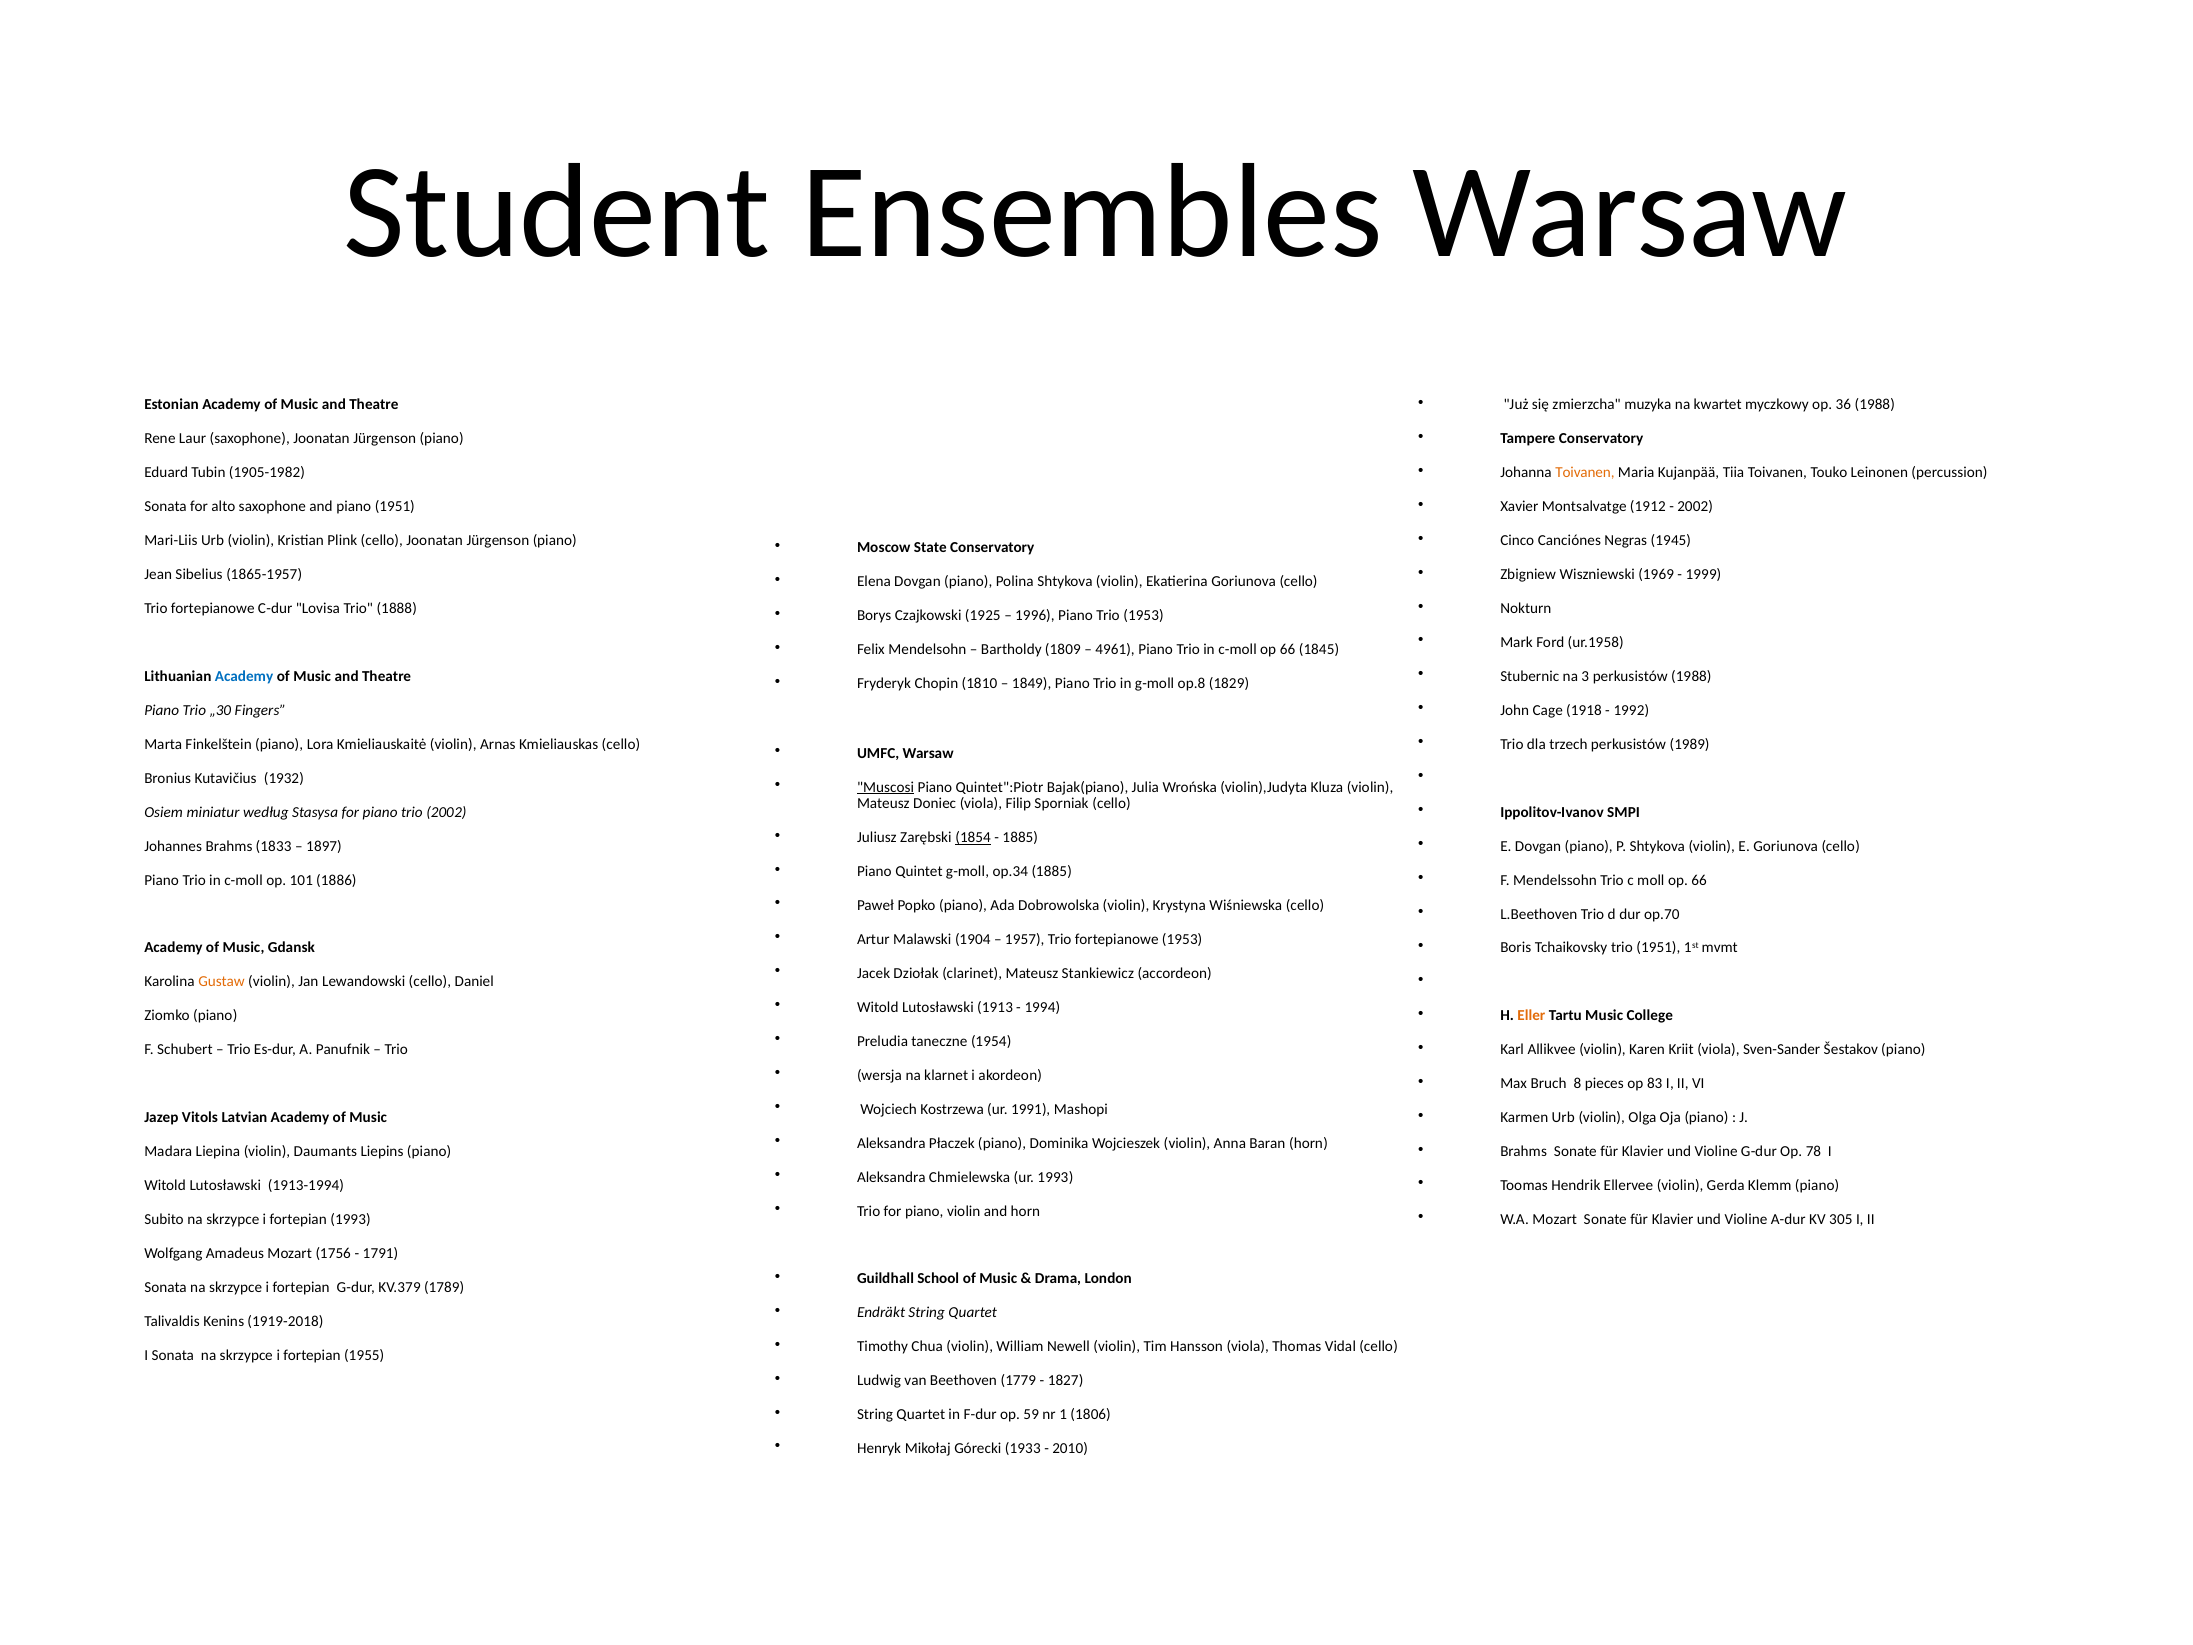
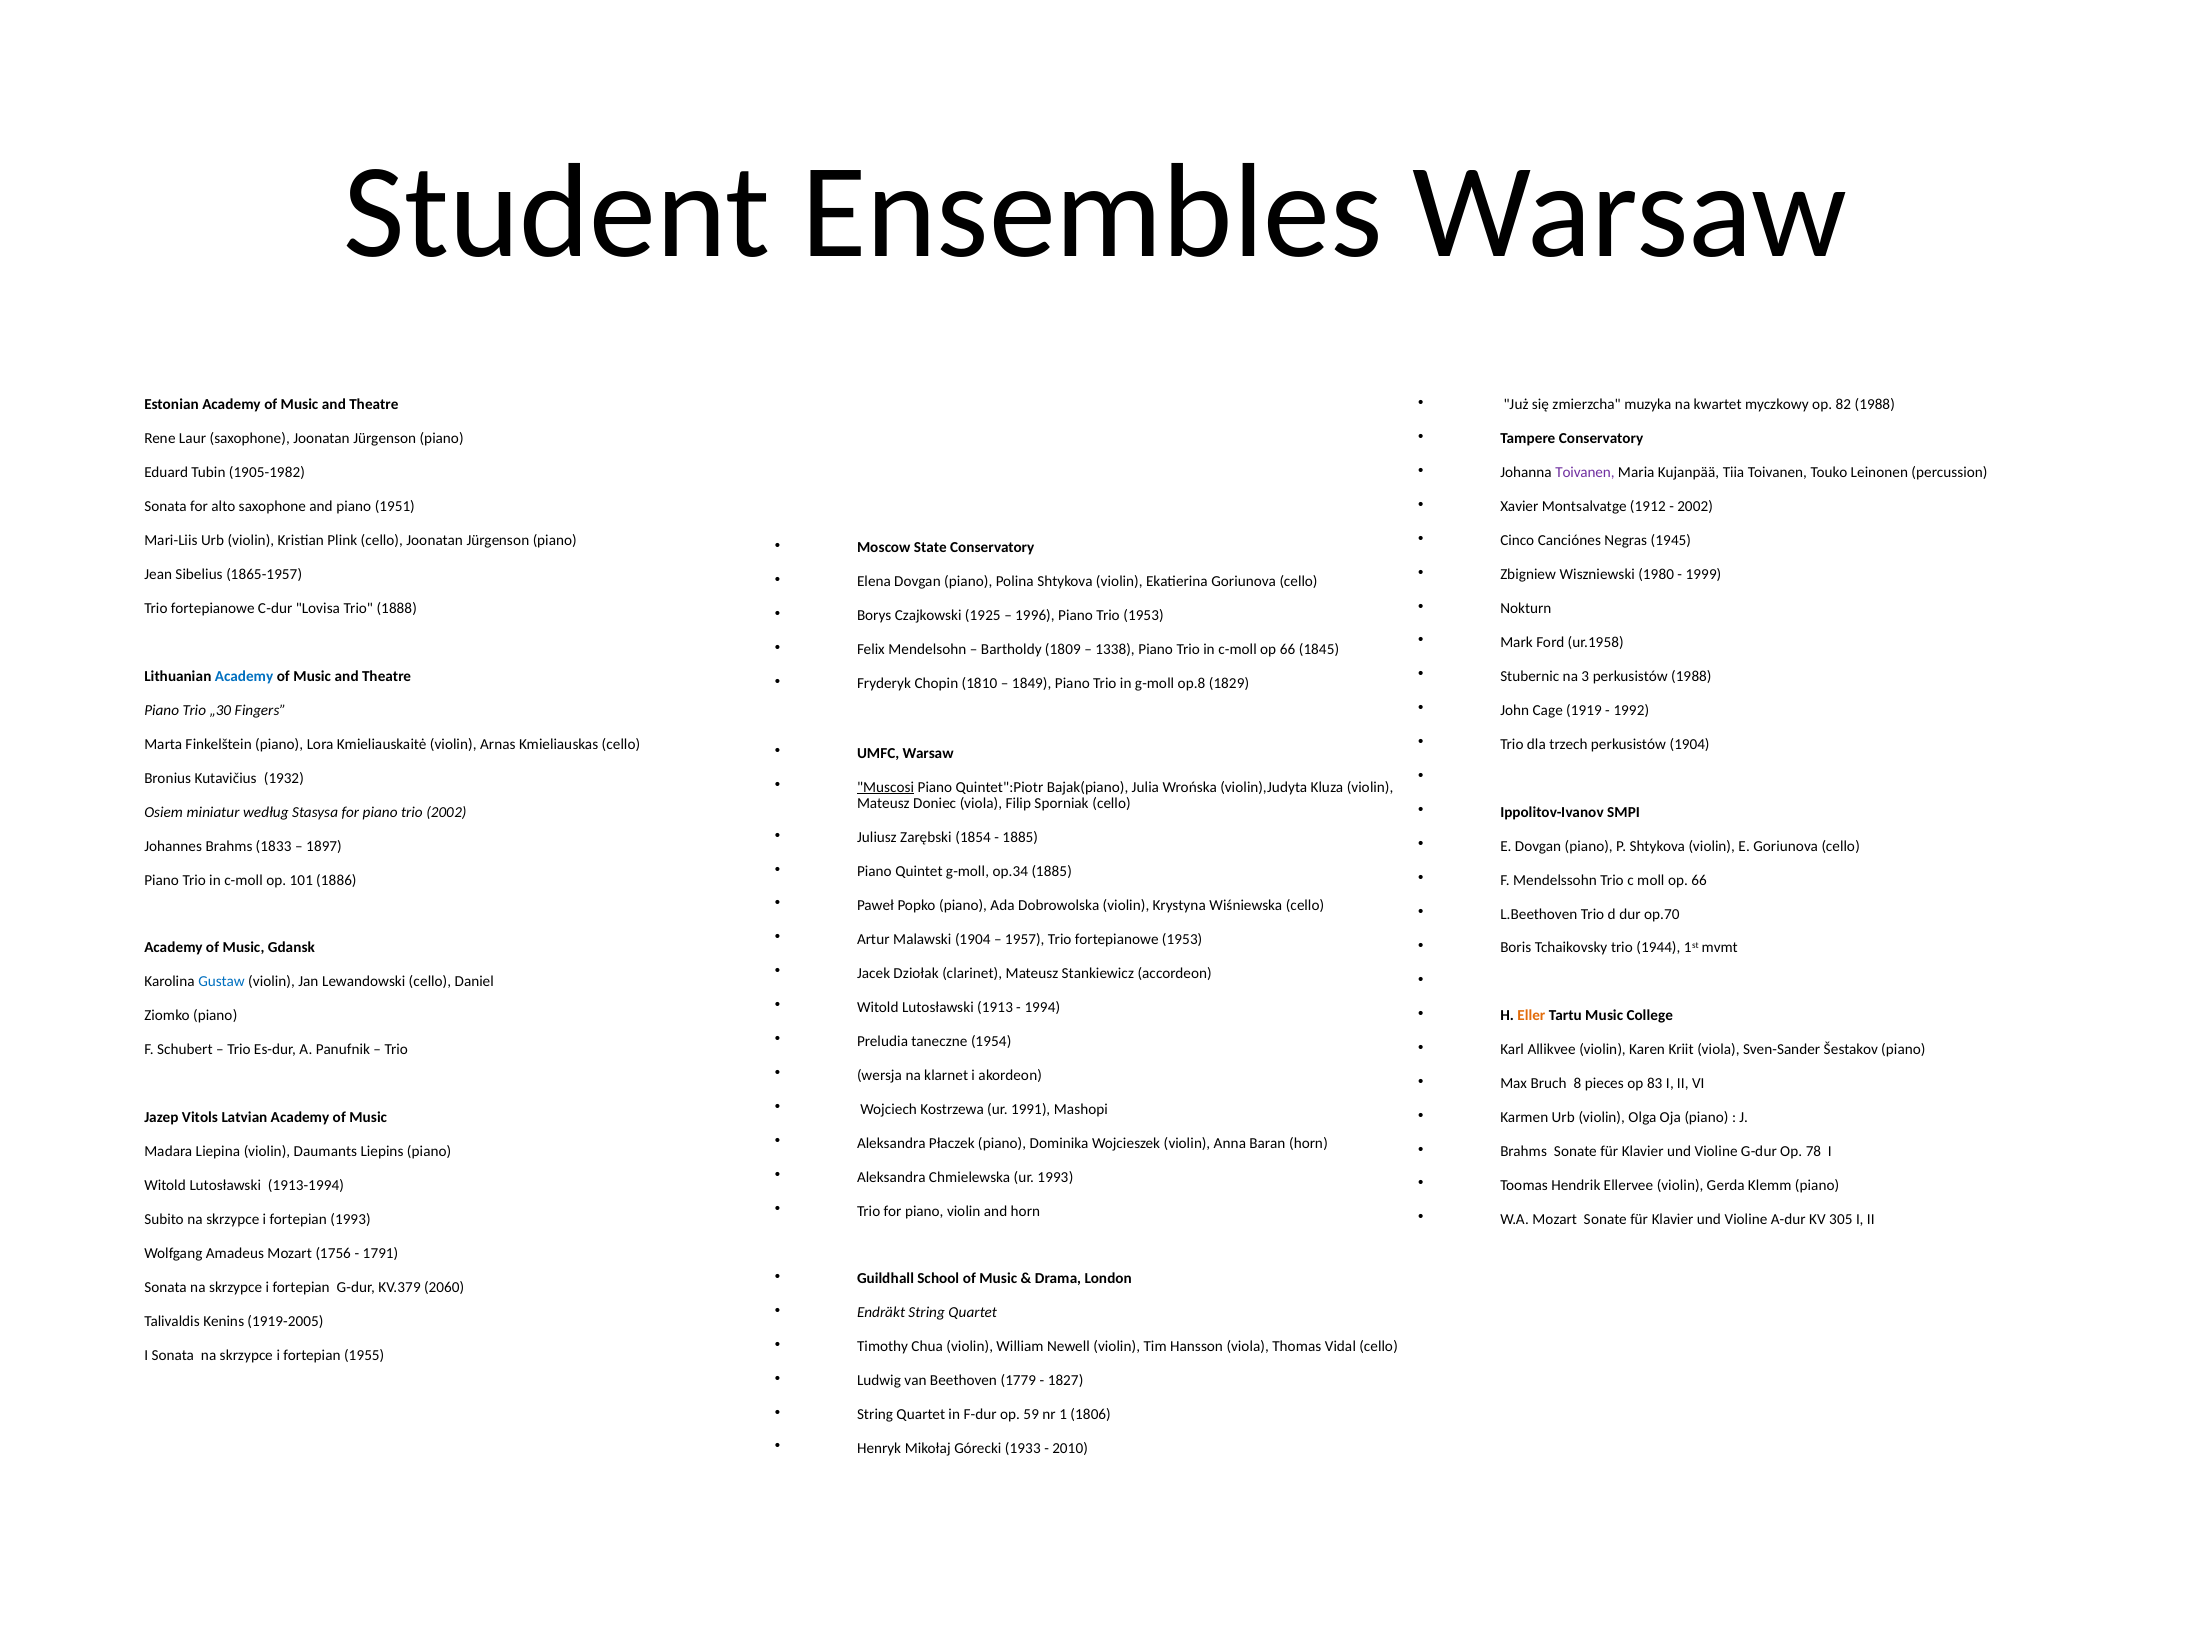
36: 36 -> 82
Toivanen at (1585, 473) colour: orange -> purple
1969: 1969 -> 1980
4961: 4961 -> 1338
1918: 1918 -> 1919
perkusistów 1989: 1989 -> 1904
1854 underline: present -> none
trio 1951: 1951 -> 1944
Gustaw colour: orange -> blue
1789: 1789 -> 2060
1919-2018: 1919-2018 -> 1919-2005
